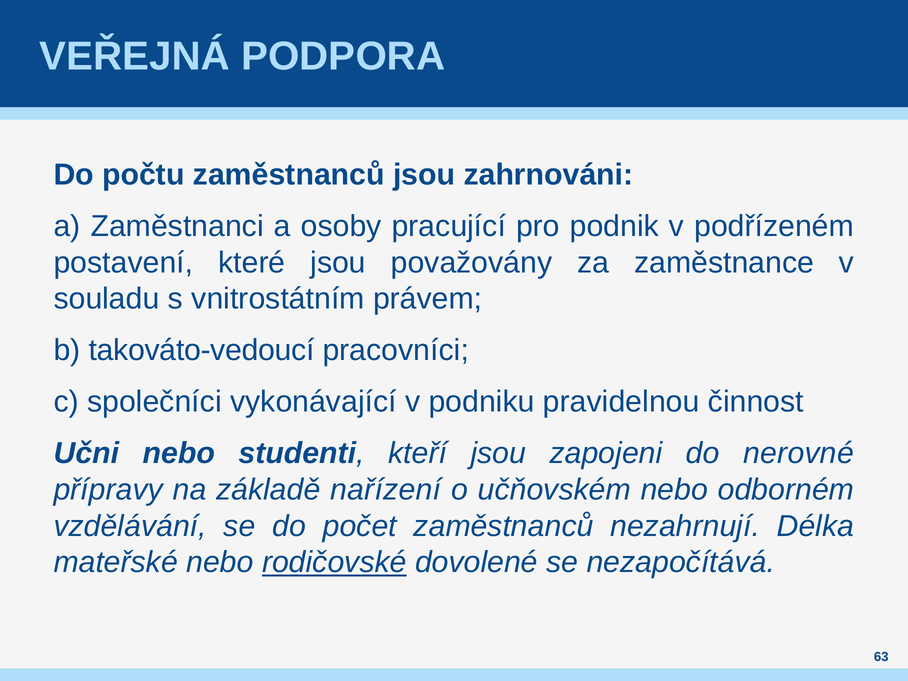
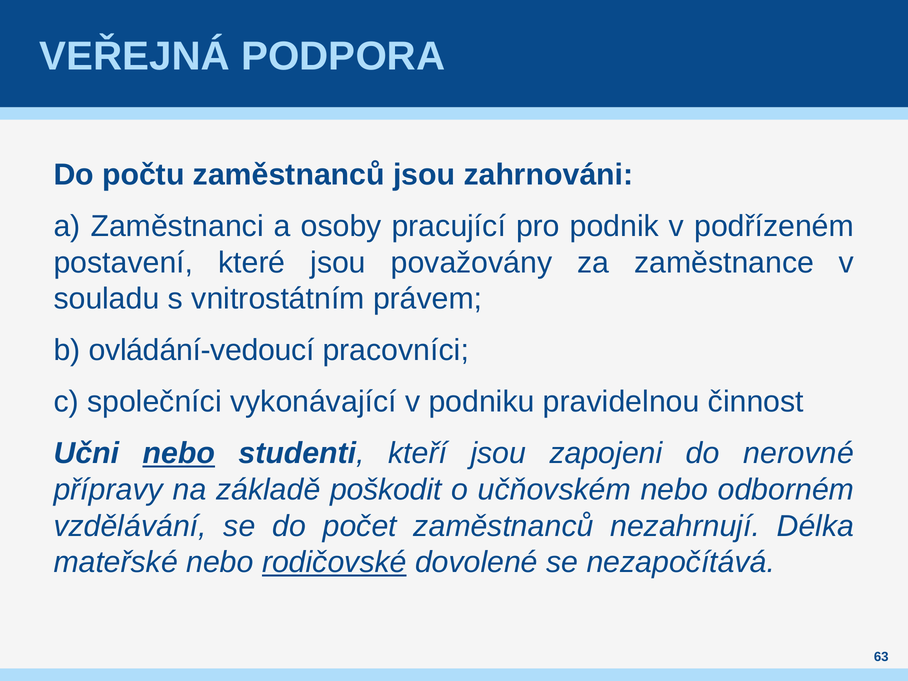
takováto-vedoucí: takováto-vedoucí -> ovládání-vedoucí
nebo at (179, 453) underline: none -> present
nařízení: nařízení -> poškodit
